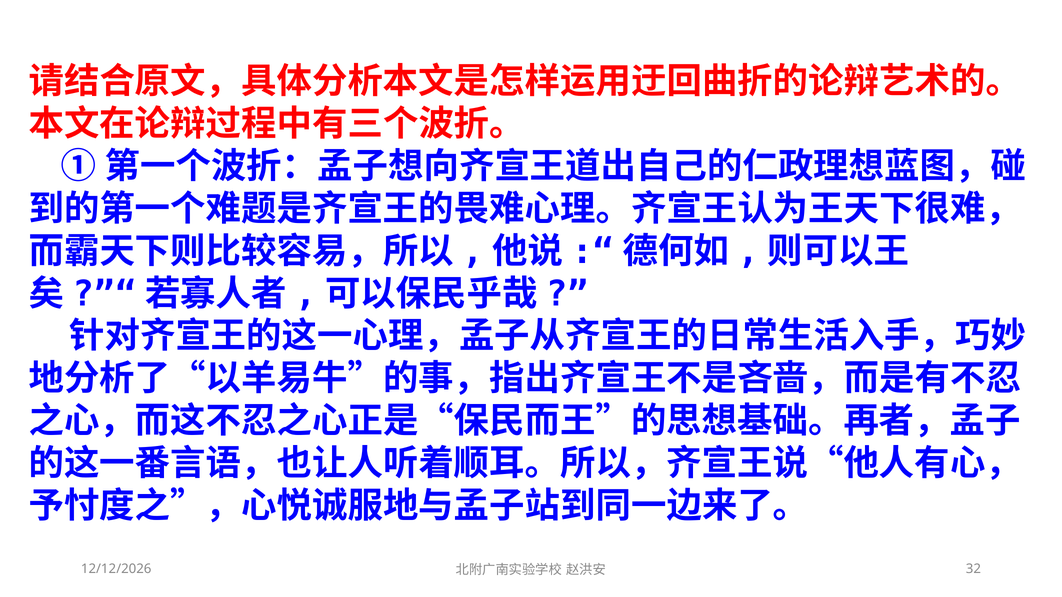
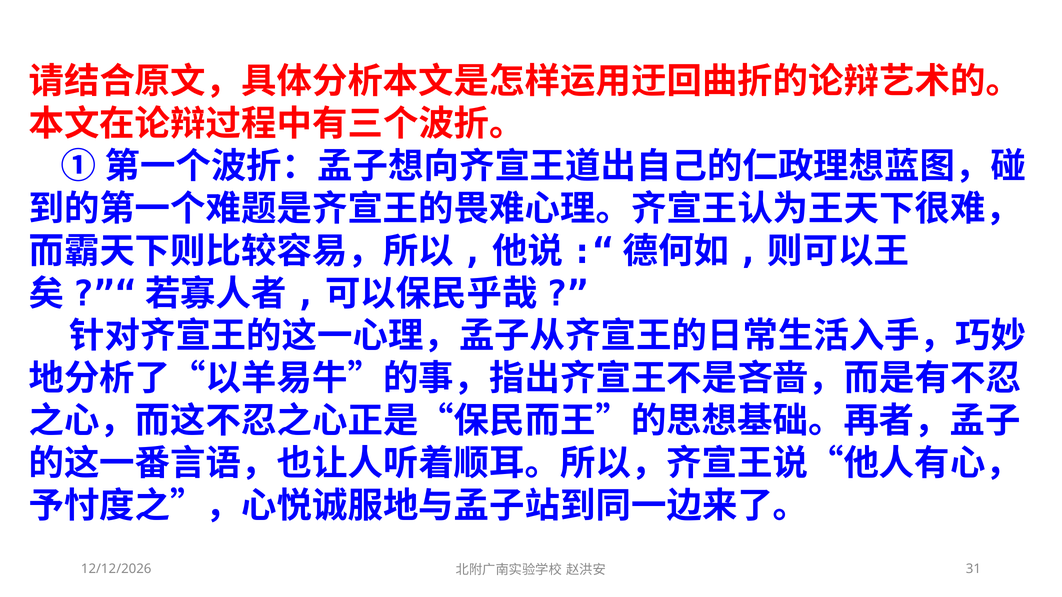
32: 32 -> 31
